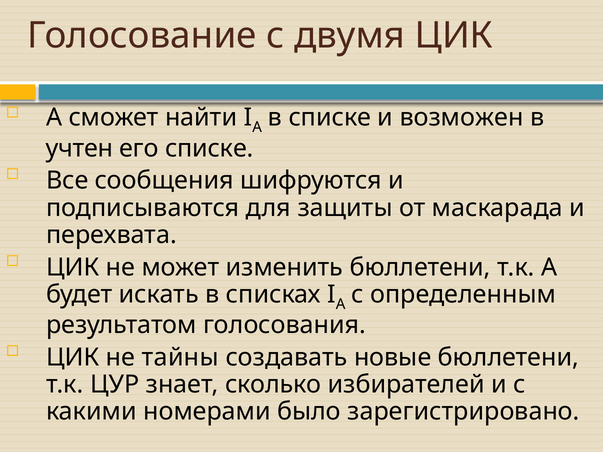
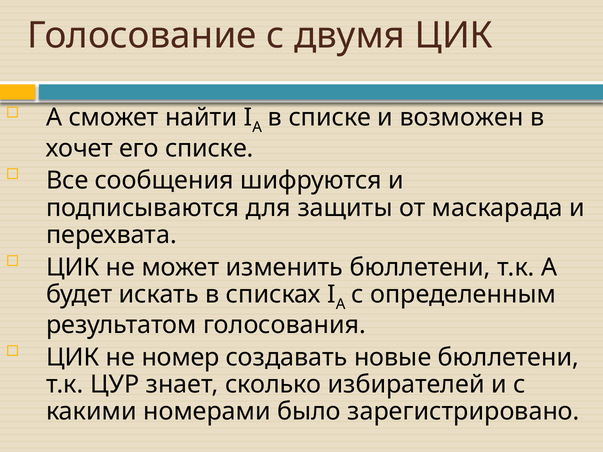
учтен: учтен -> хочет
тайны: тайны -> номер
